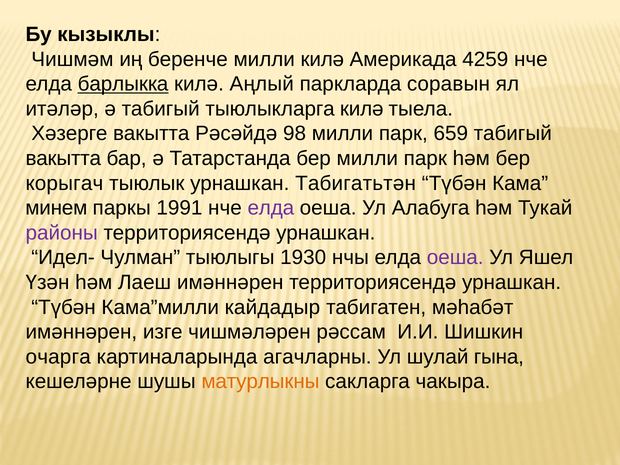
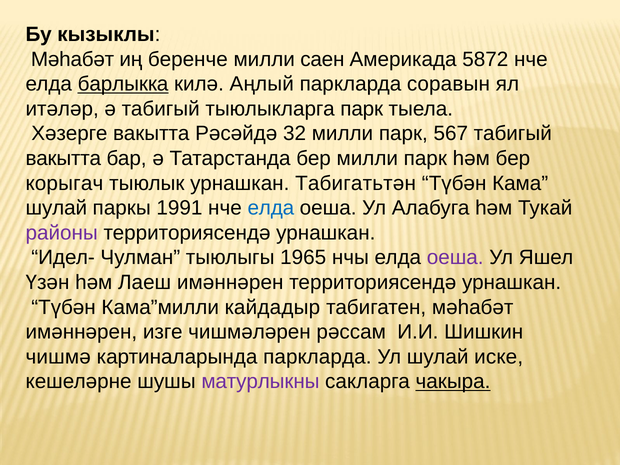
Чишмәм at (72, 59): Чишмәм -> Мәһабәт
милли килә: килә -> саен
4259: 4259 -> 5872
тыюлыкларга килә: килә -> парк
98: 98 -> 32
659: 659 -> 567
минем at (56, 208): минем -> шулай
елда at (271, 208) colour: purple -> blue
1930: 1930 -> 1965
очарга: очарга -> чишмә
картиналарында агачларны: агачларны -> паркларда
гына: гына -> иске
матурлыкны colour: orange -> purple
чакыра underline: none -> present
